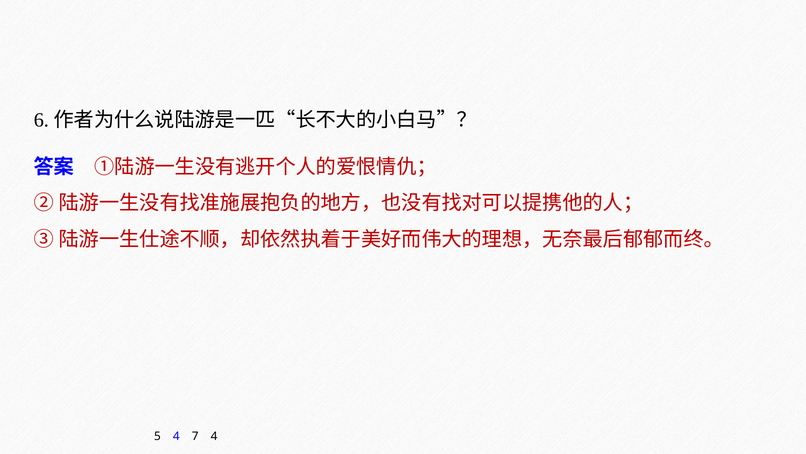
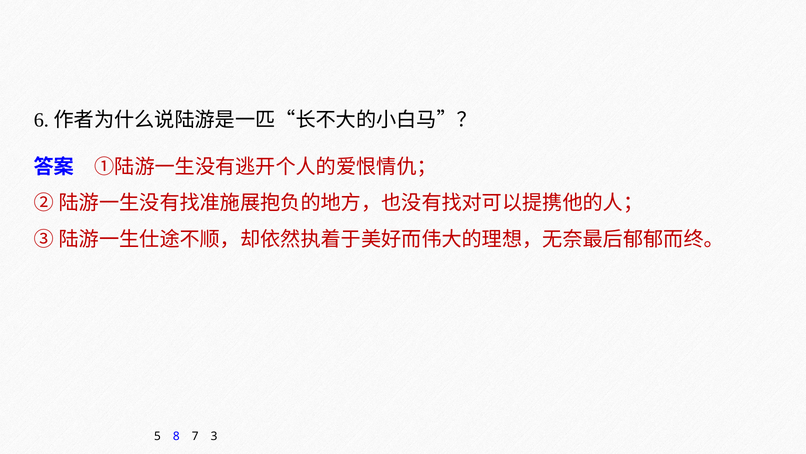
5 4: 4 -> 8
7 4: 4 -> 3
